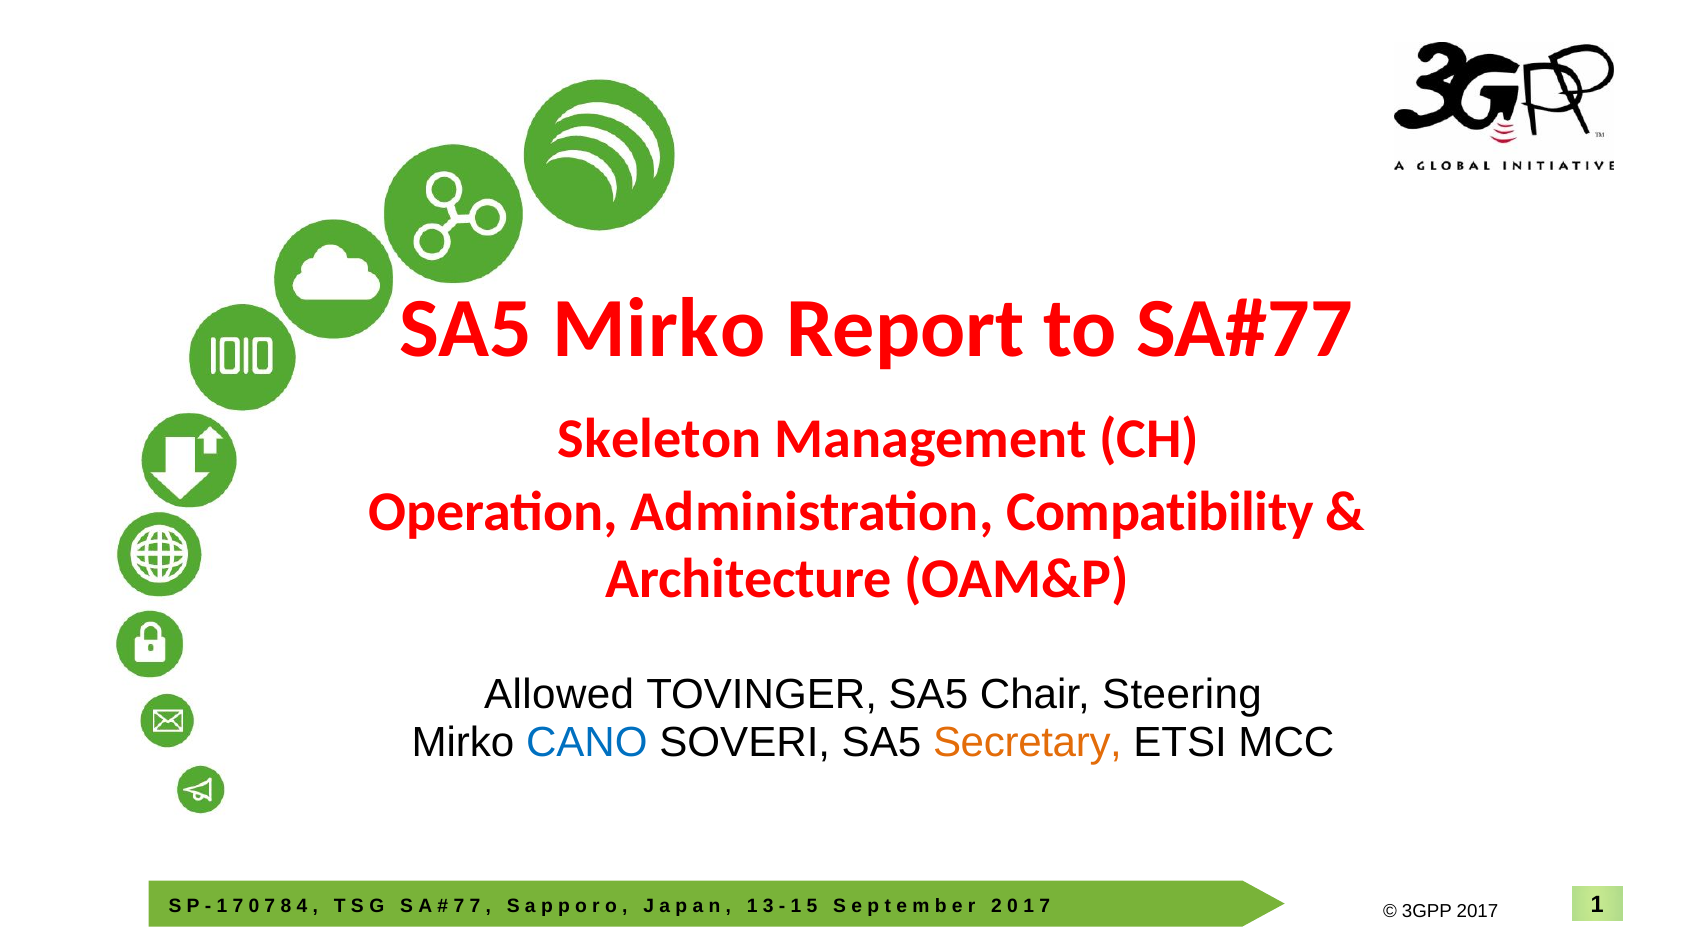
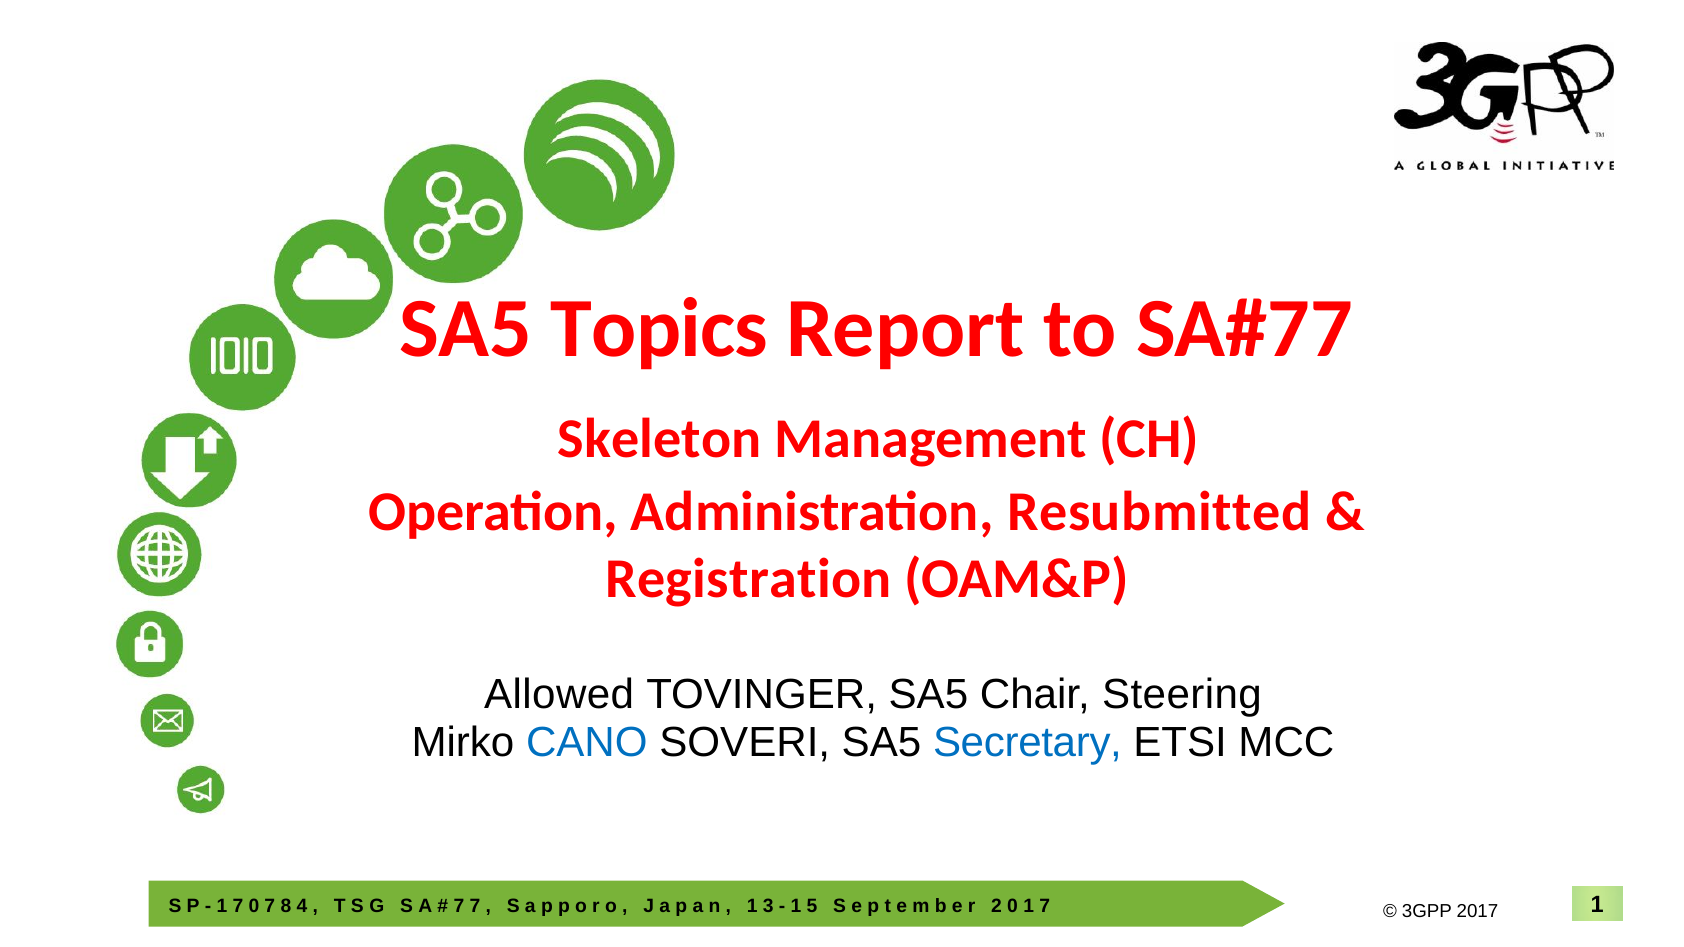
SA5 Mirko: Mirko -> Topics
Compatibility: Compatibility -> Resubmitted
Architecture: Architecture -> Registration
Secretary colour: orange -> blue
